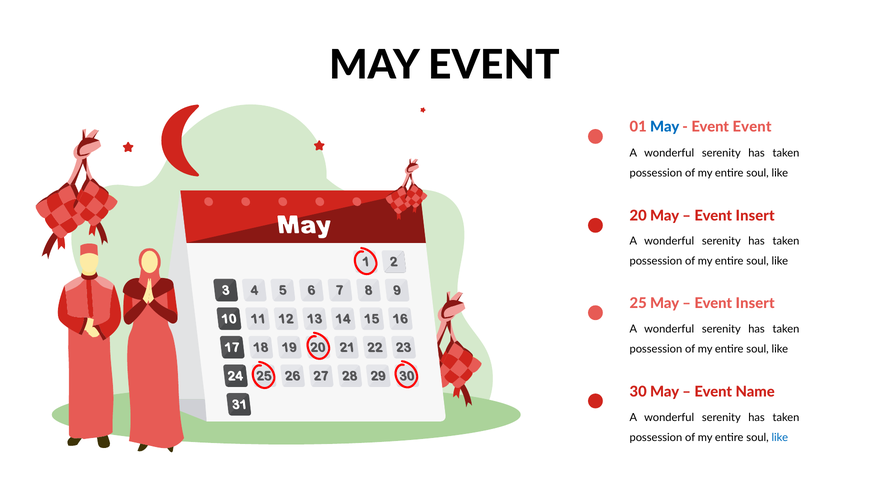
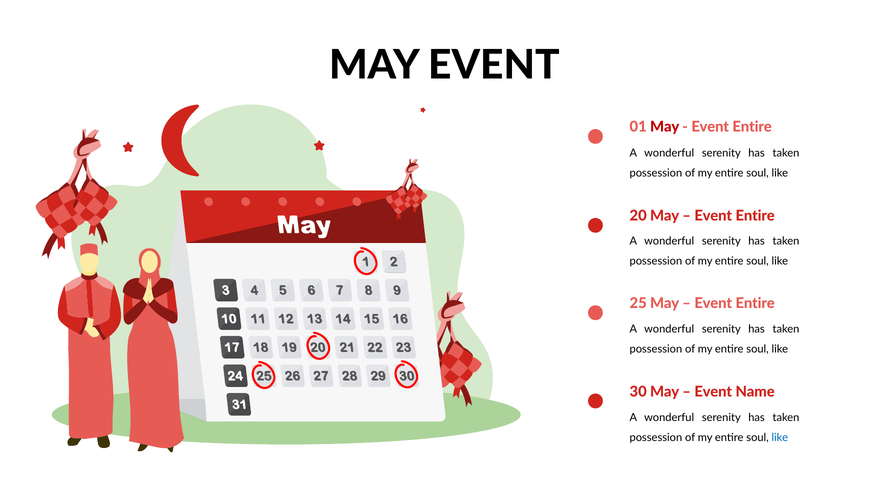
May at (665, 127) colour: blue -> red
Event at (752, 127): Event -> Entire
Insert at (755, 216): Insert -> Entire
Insert at (755, 303): Insert -> Entire
